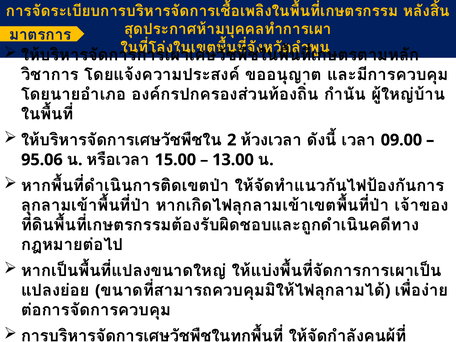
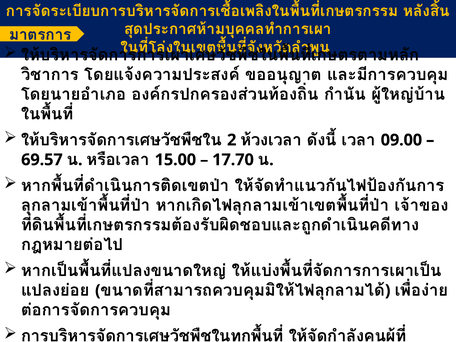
95.06: 95.06 -> 69.57
13.00: 13.00 -> 17.70
